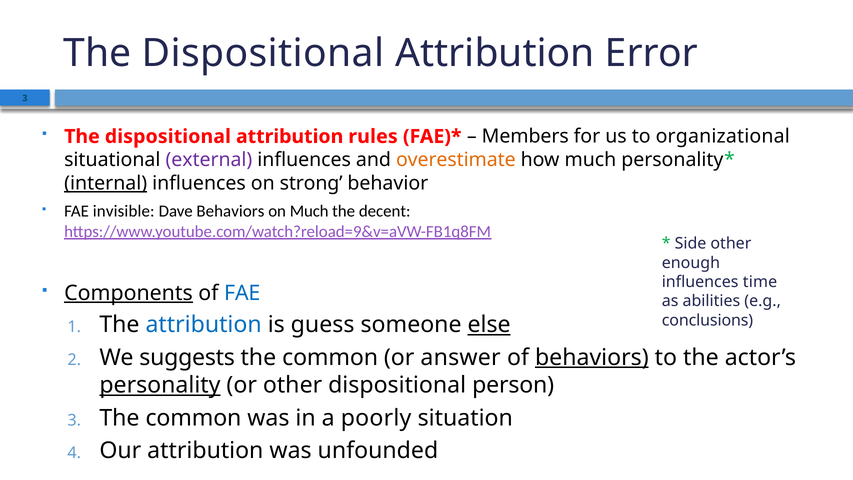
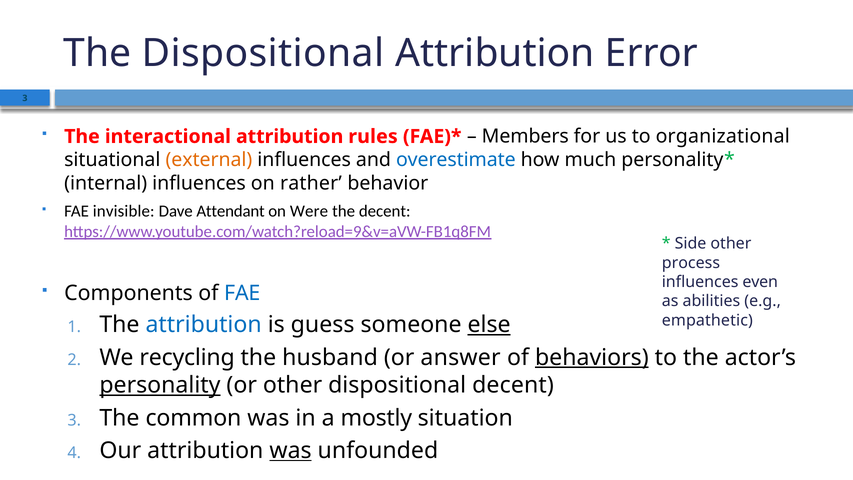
dispositional at (168, 136): dispositional -> interactional
external colour: purple -> orange
overestimate colour: orange -> blue
internal underline: present -> none
strong: strong -> rather
Dave Behaviors: Behaviors -> Attendant
on Much: Much -> Were
enough: enough -> process
time: time -> even
Components underline: present -> none
conclusions: conclusions -> empathetic
suggests: suggests -> recycling
common at (330, 357): common -> husband
dispositional person: person -> decent
poorly: poorly -> mostly
was at (291, 450) underline: none -> present
